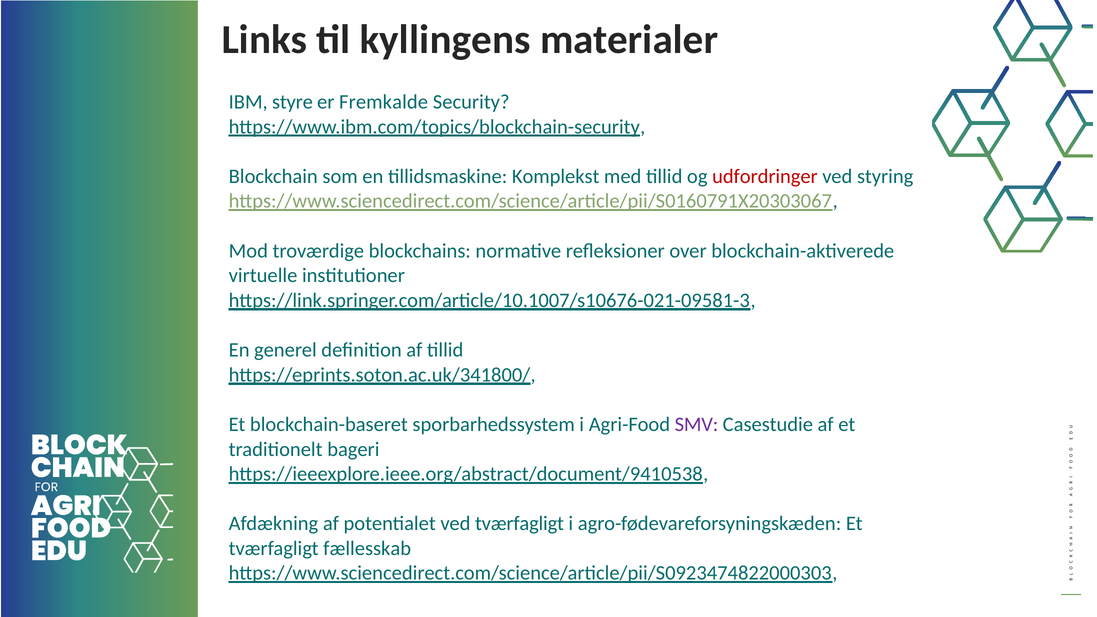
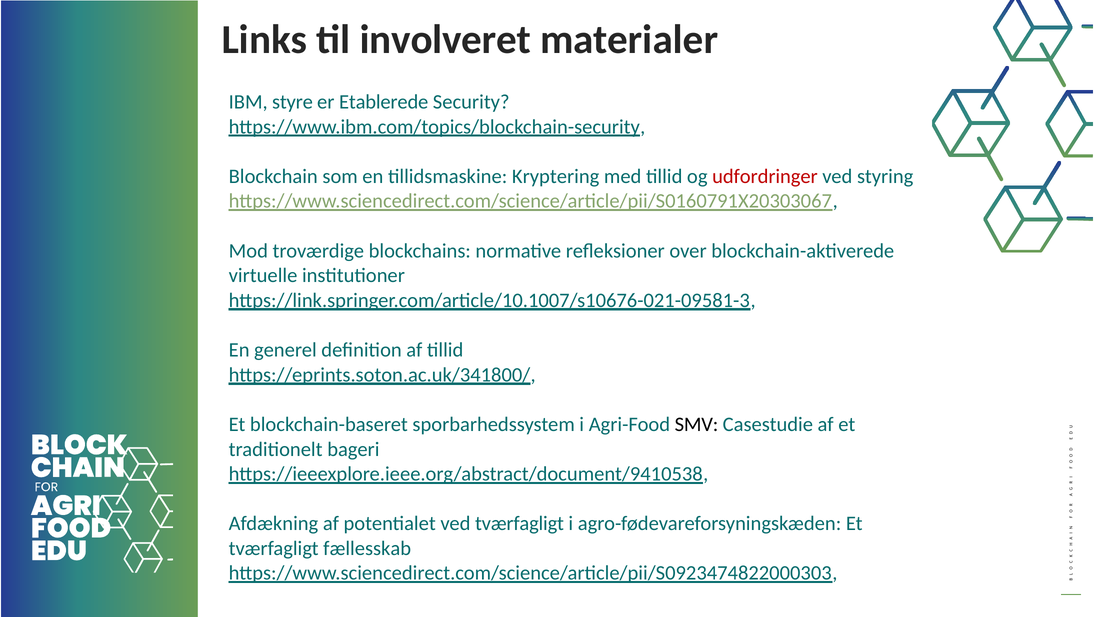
kyllingens: kyllingens -> involveret
Fremkalde: Fremkalde -> Etablerede
Komplekst: Komplekst -> Kryptering
SMV colour: purple -> black
